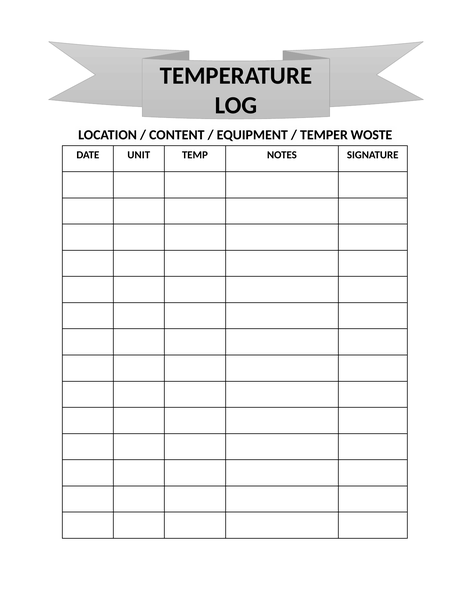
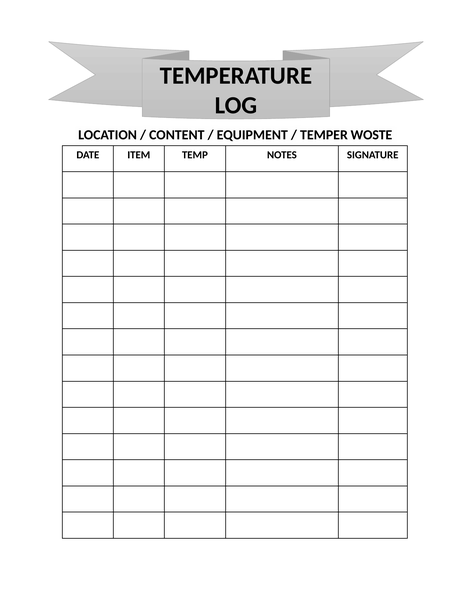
UNIT: UNIT -> ITEM
